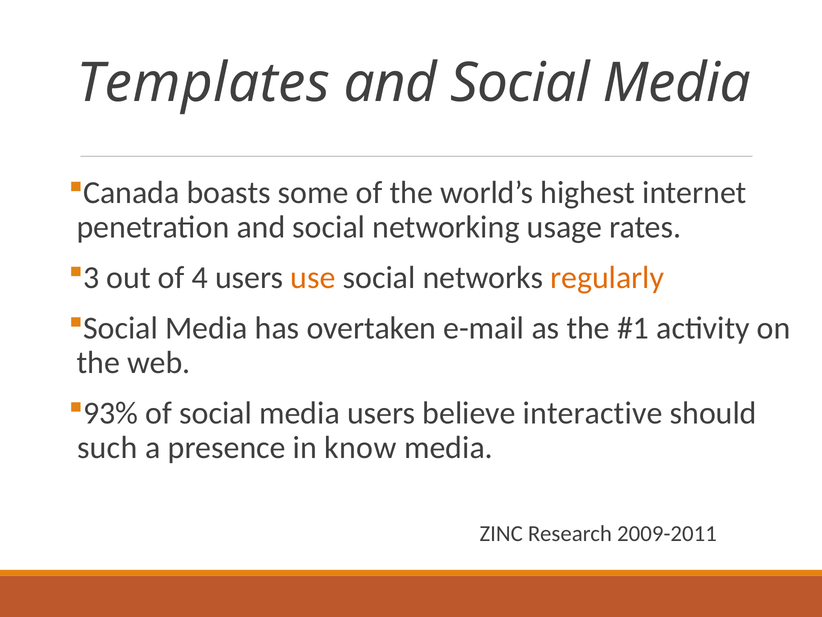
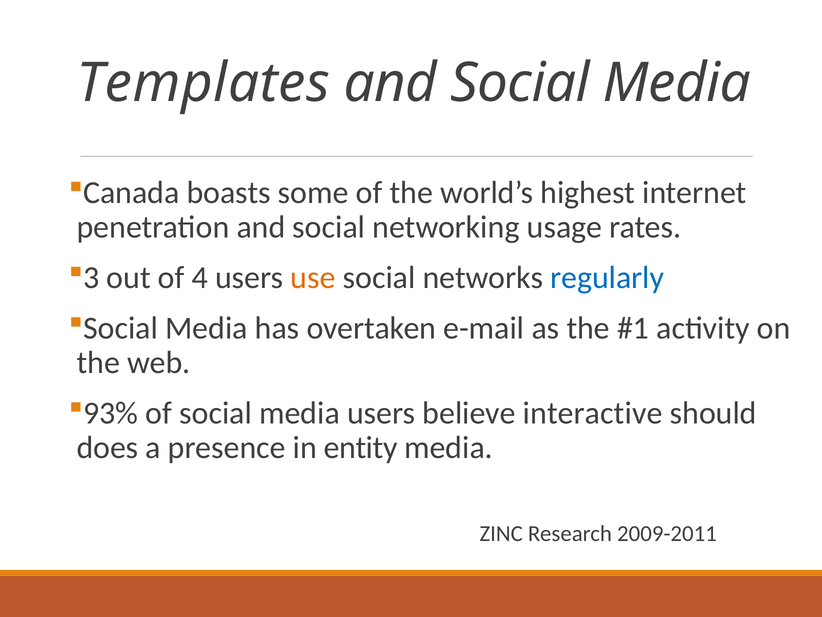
regularly colour: orange -> blue
such: such -> does
know: know -> entity
